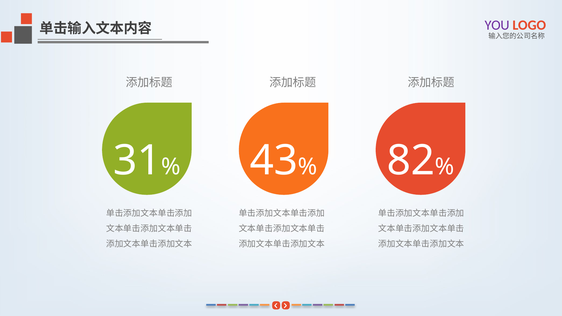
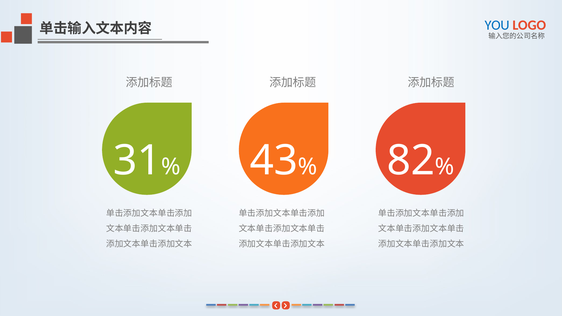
YOU colour: purple -> blue
